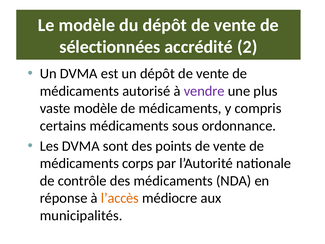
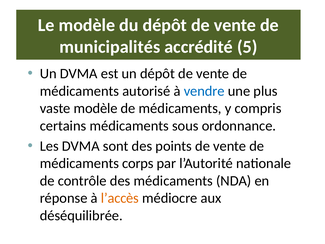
sélectionnées: sélectionnées -> municipalités
2: 2 -> 5
vendre colour: purple -> blue
municipalités: municipalités -> déséquilibrée
